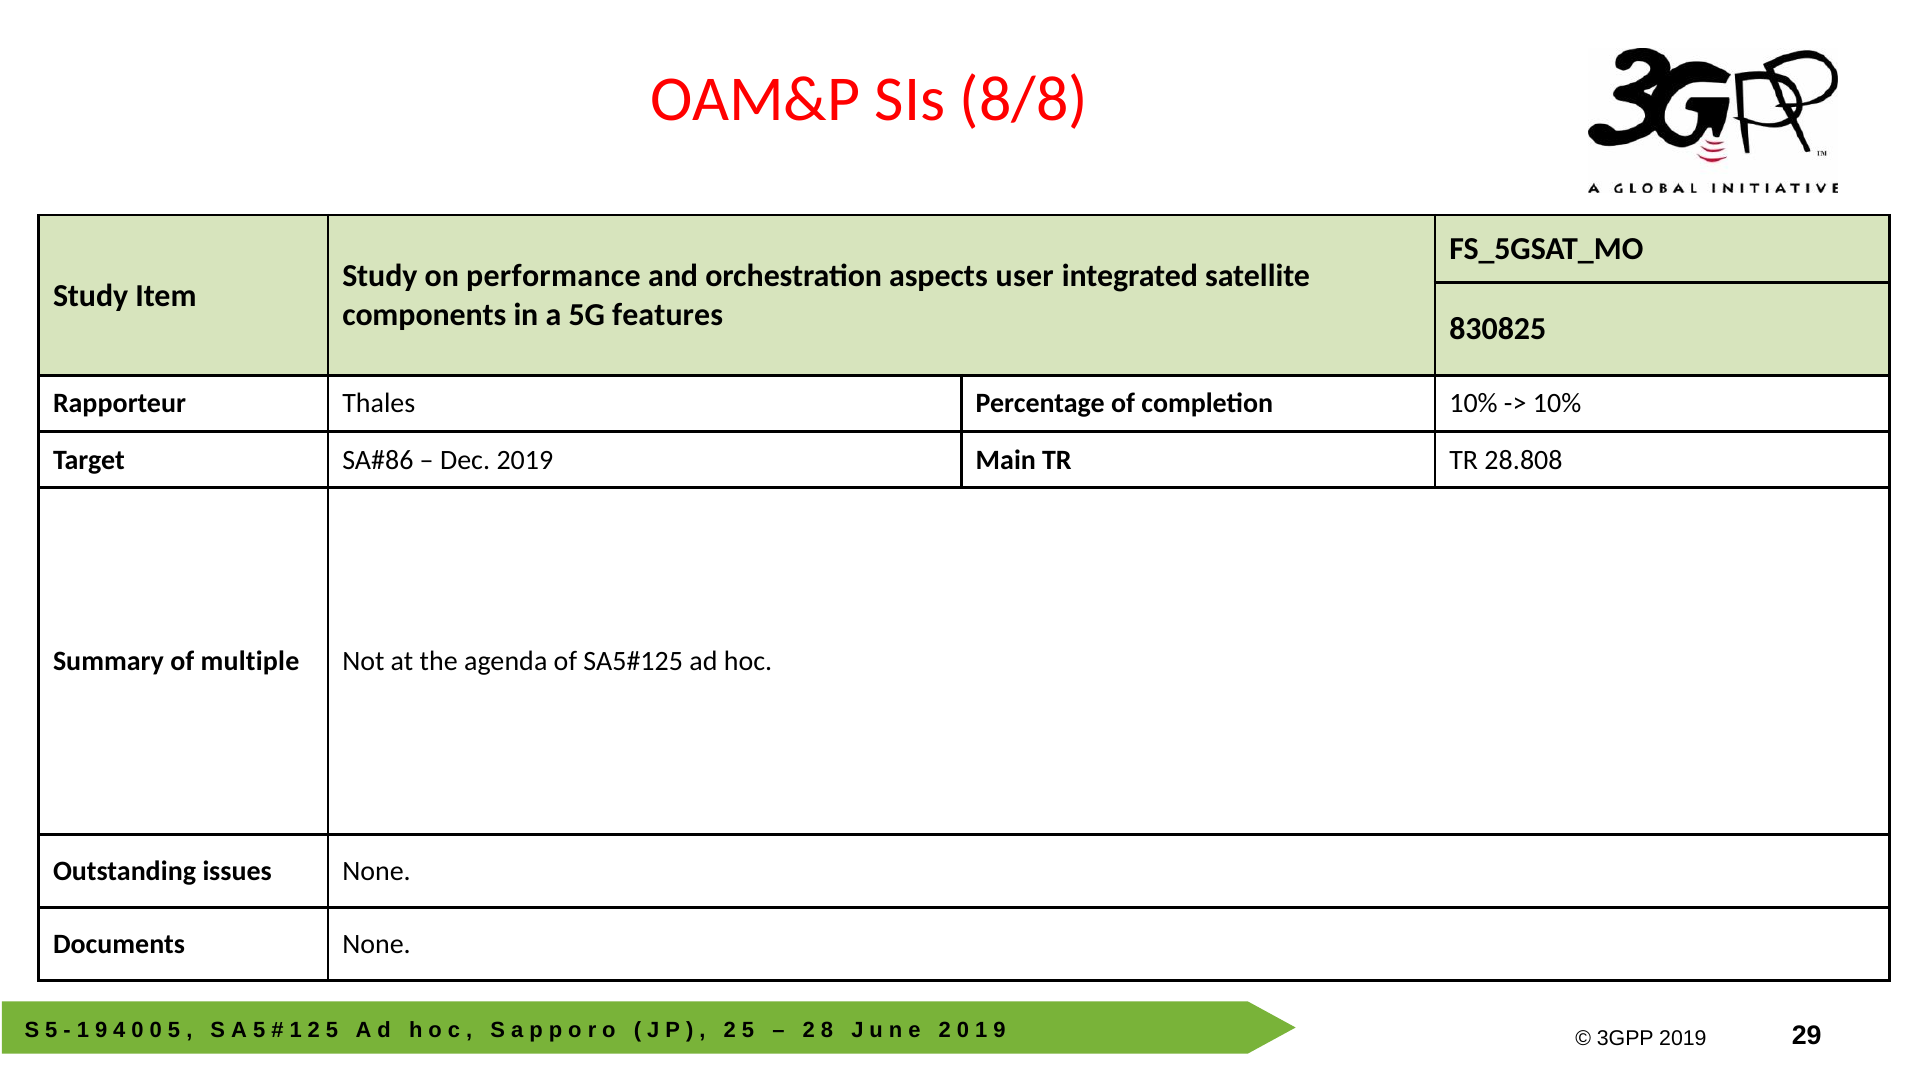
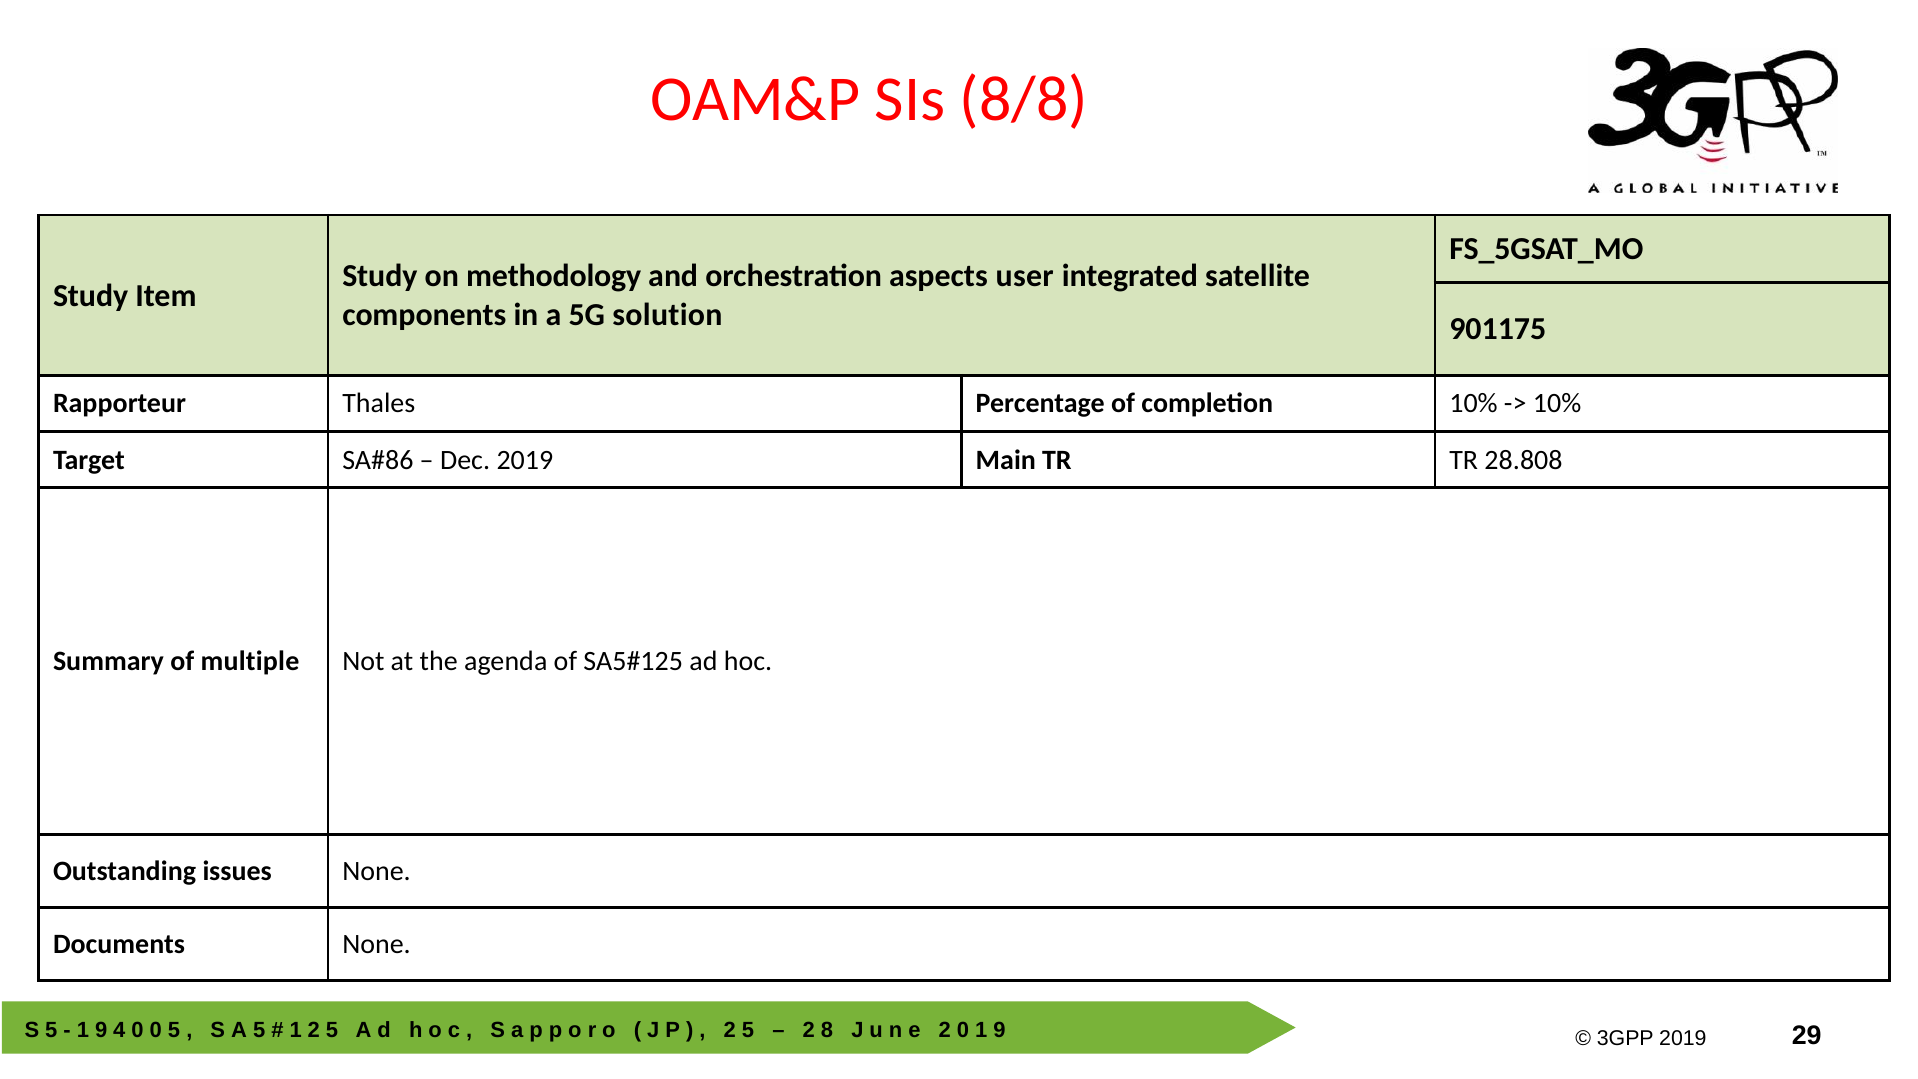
performance: performance -> methodology
features: features -> solution
830825: 830825 -> 901175
